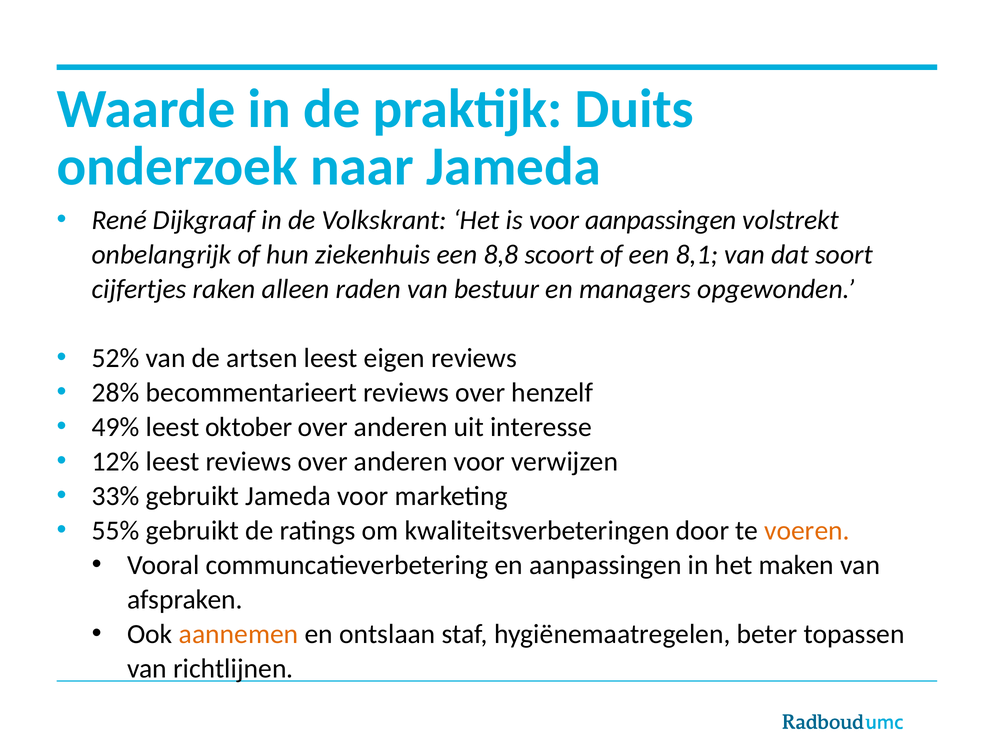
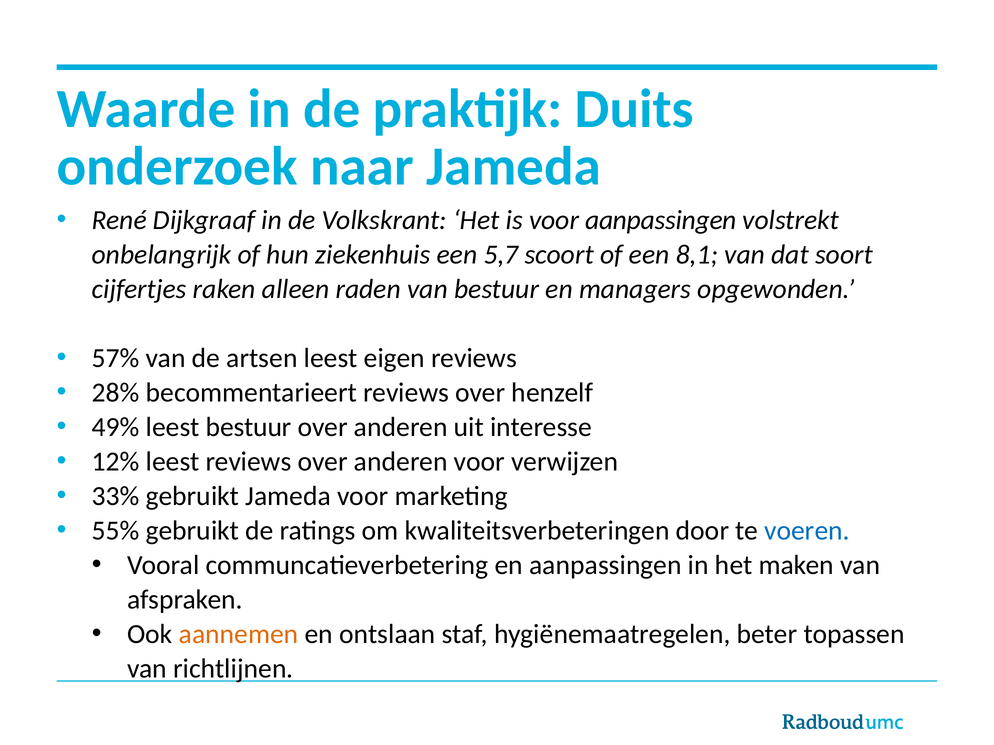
8,8: 8,8 -> 5,7
52%: 52% -> 57%
leest oktober: oktober -> bestuur
voeren colour: orange -> blue
